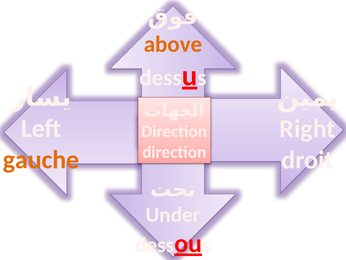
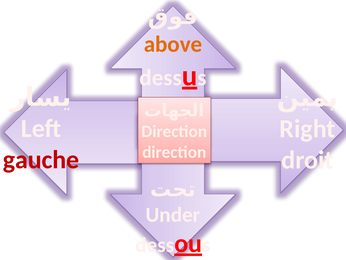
gauche colour: orange -> red
